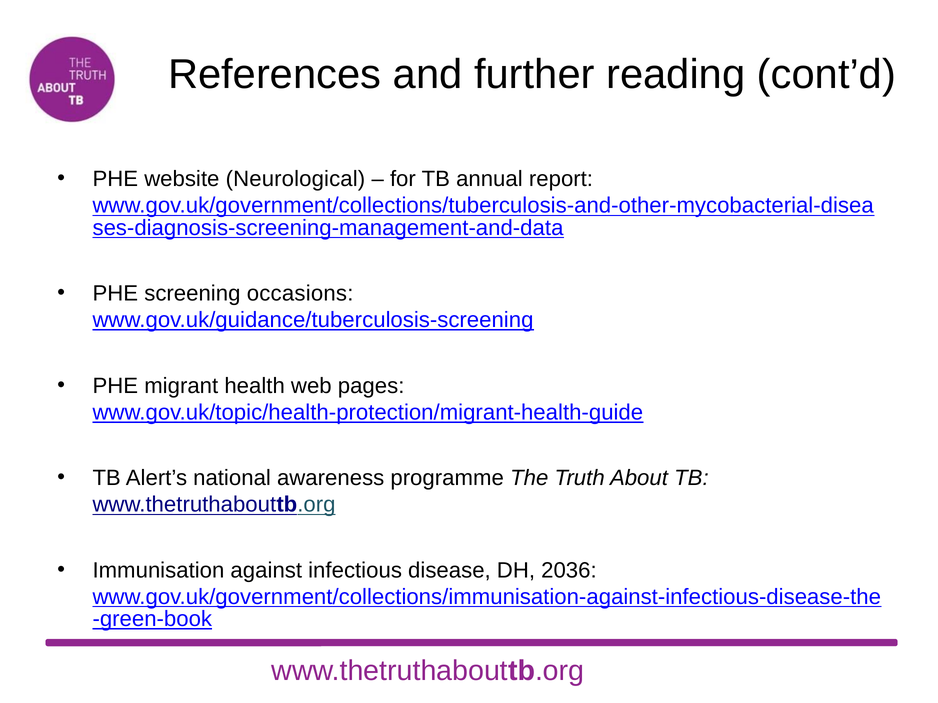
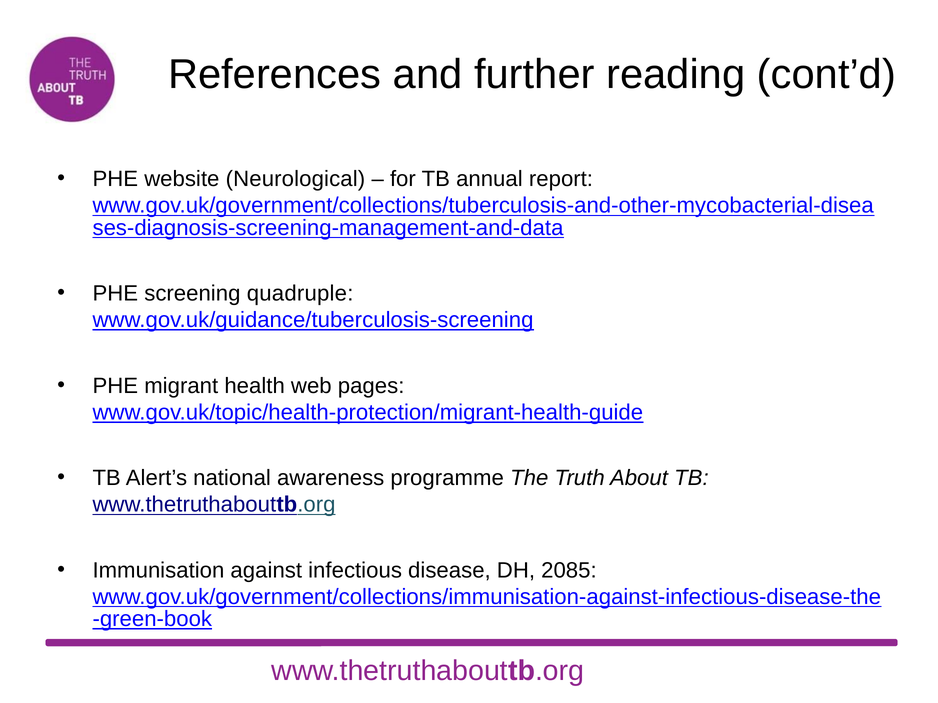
occasions: occasions -> quadruple
2036: 2036 -> 2085
